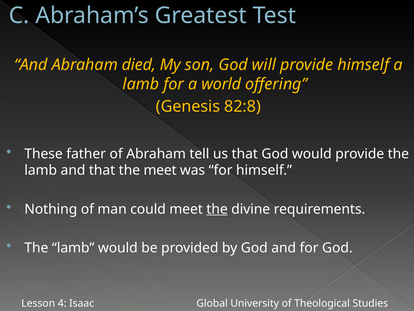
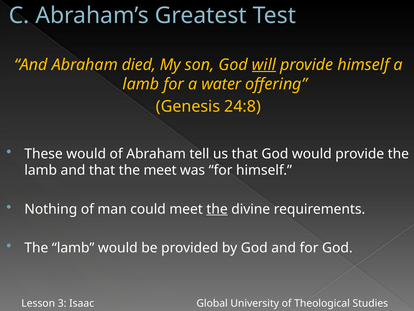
will underline: none -> present
world: world -> water
82:8: 82:8 -> 24:8
These father: father -> would
4: 4 -> 3
